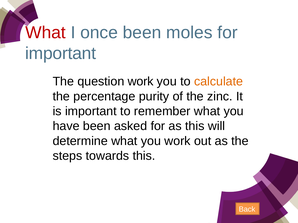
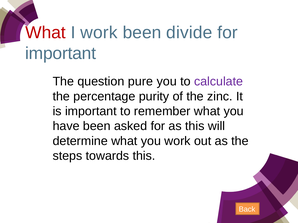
I once: once -> work
moles: moles -> divide
question work: work -> pure
calculate at (219, 82) colour: orange -> purple
